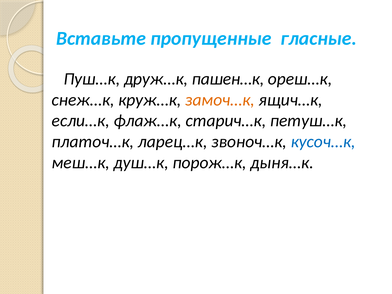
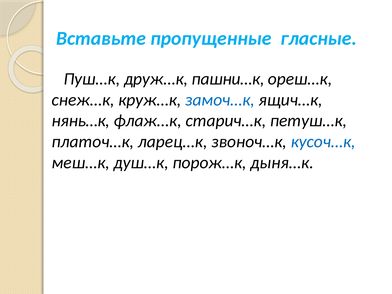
пашен…к: пашен…к -> пашни…к
замоч…к colour: orange -> blue
если…к: если…к -> нянь…к
